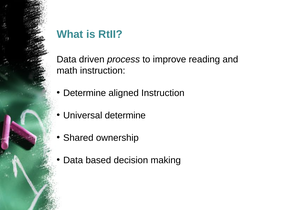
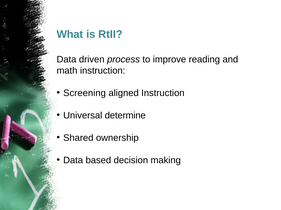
Determine at (85, 93): Determine -> Screening
